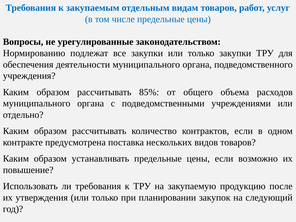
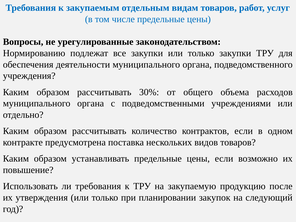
85%: 85% -> 30%
